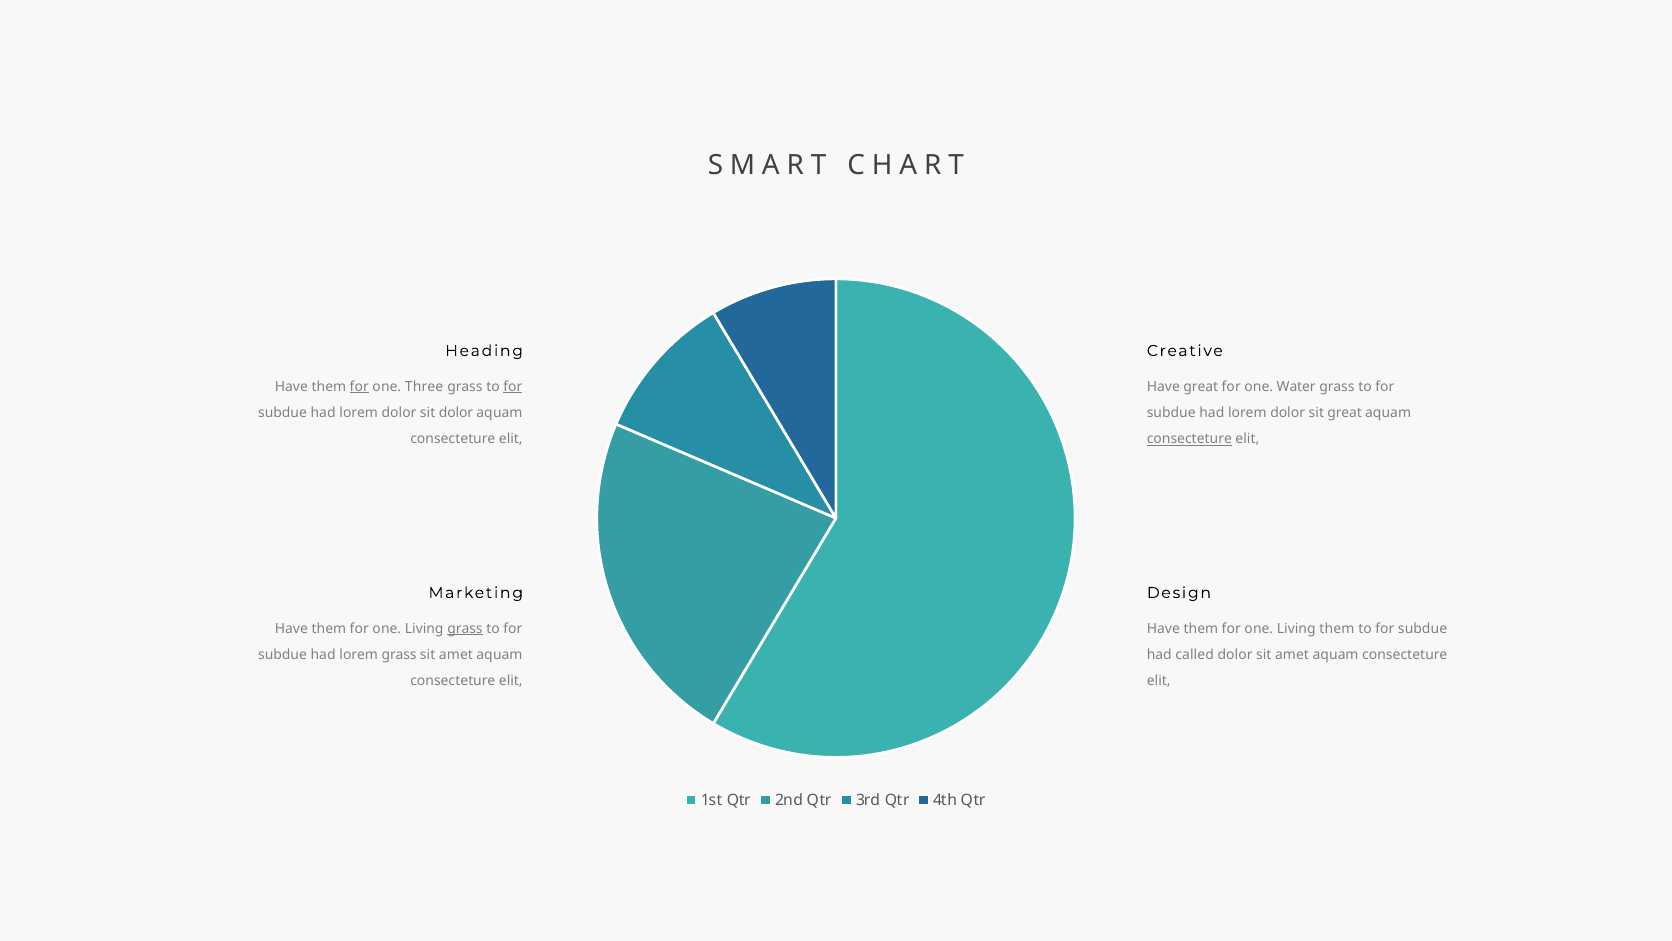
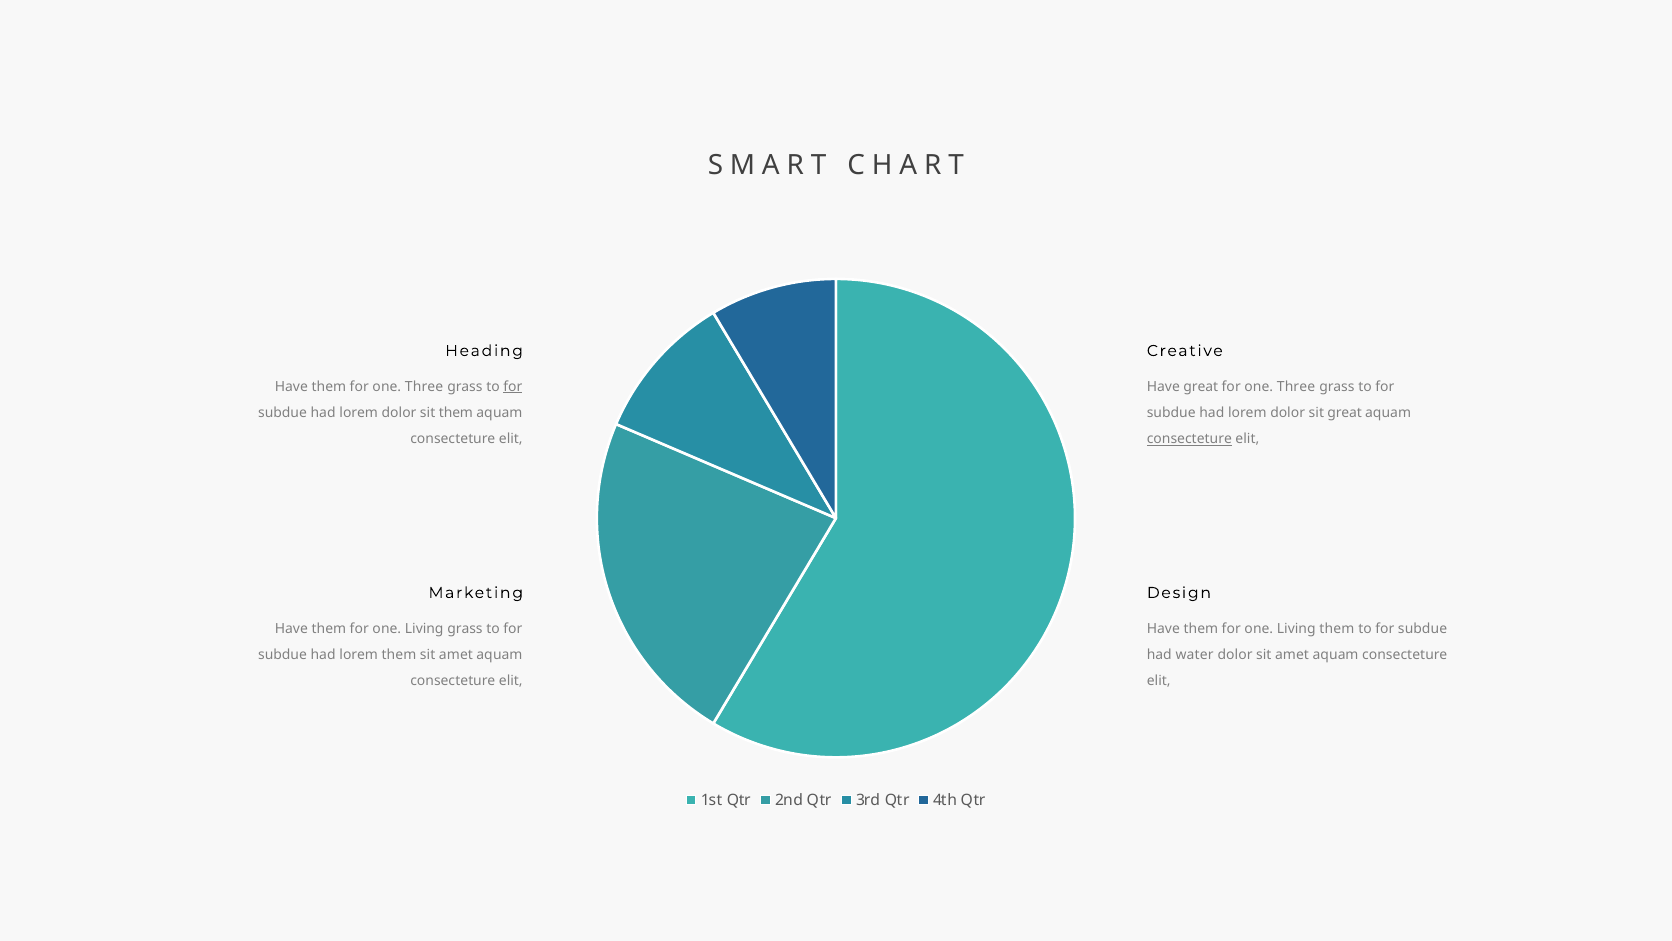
for at (359, 387) underline: present -> none
Water at (1296, 387): Water -> Three
sit dolor: dolor -> them
grass at (465, 629) underline: present -> none
lorem grass: grass -> them
called: called -> water
